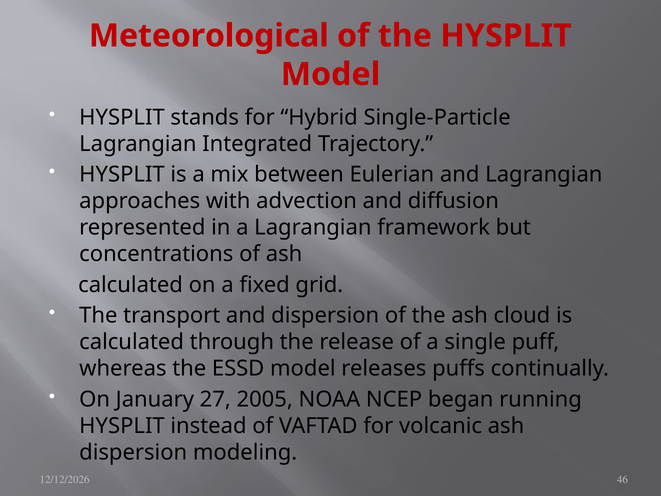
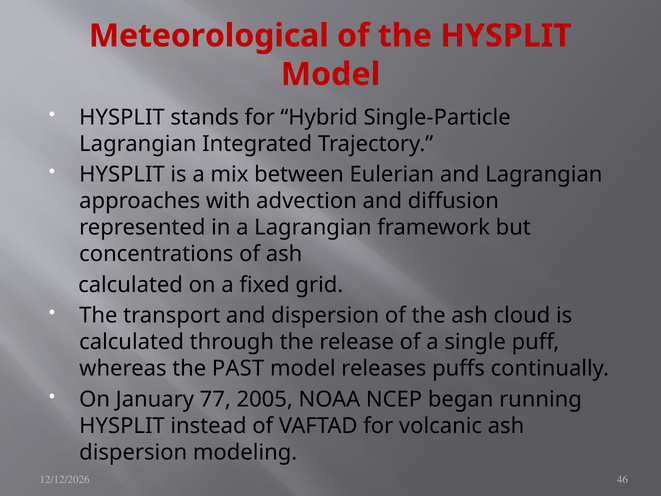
ESSD: ESSD -> PAST
27: 27 -> 77
